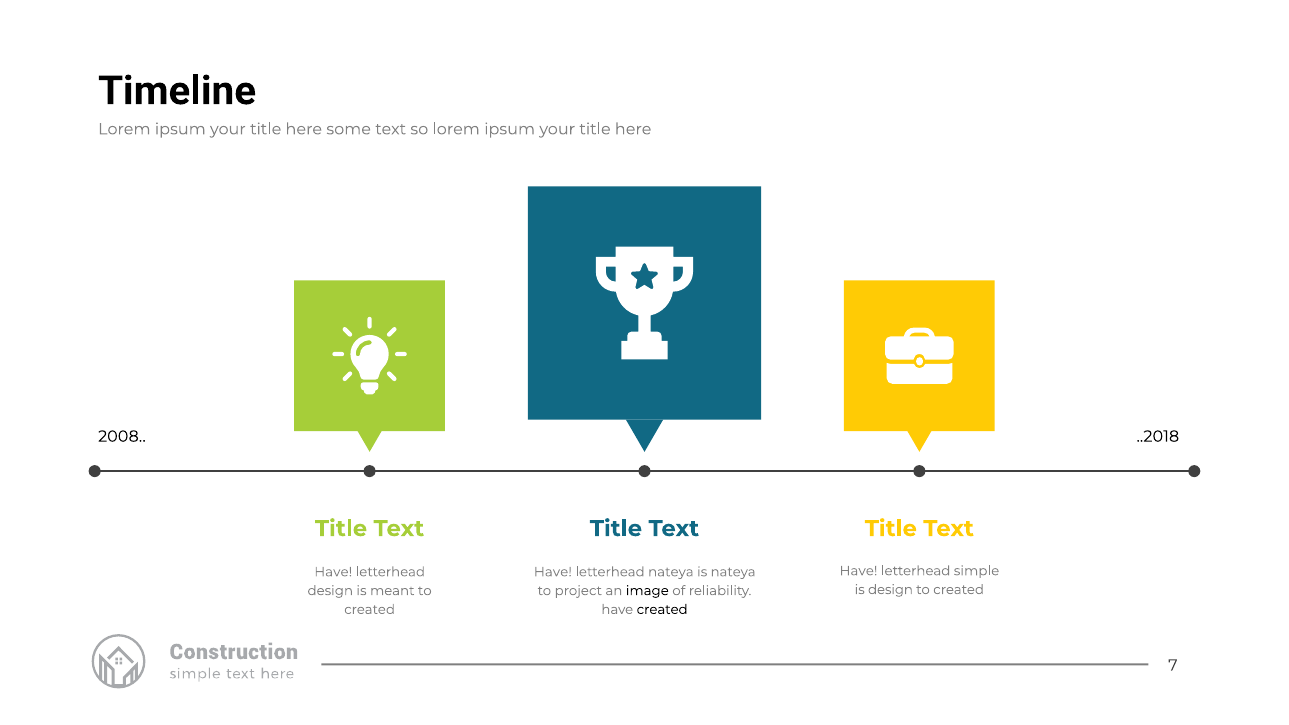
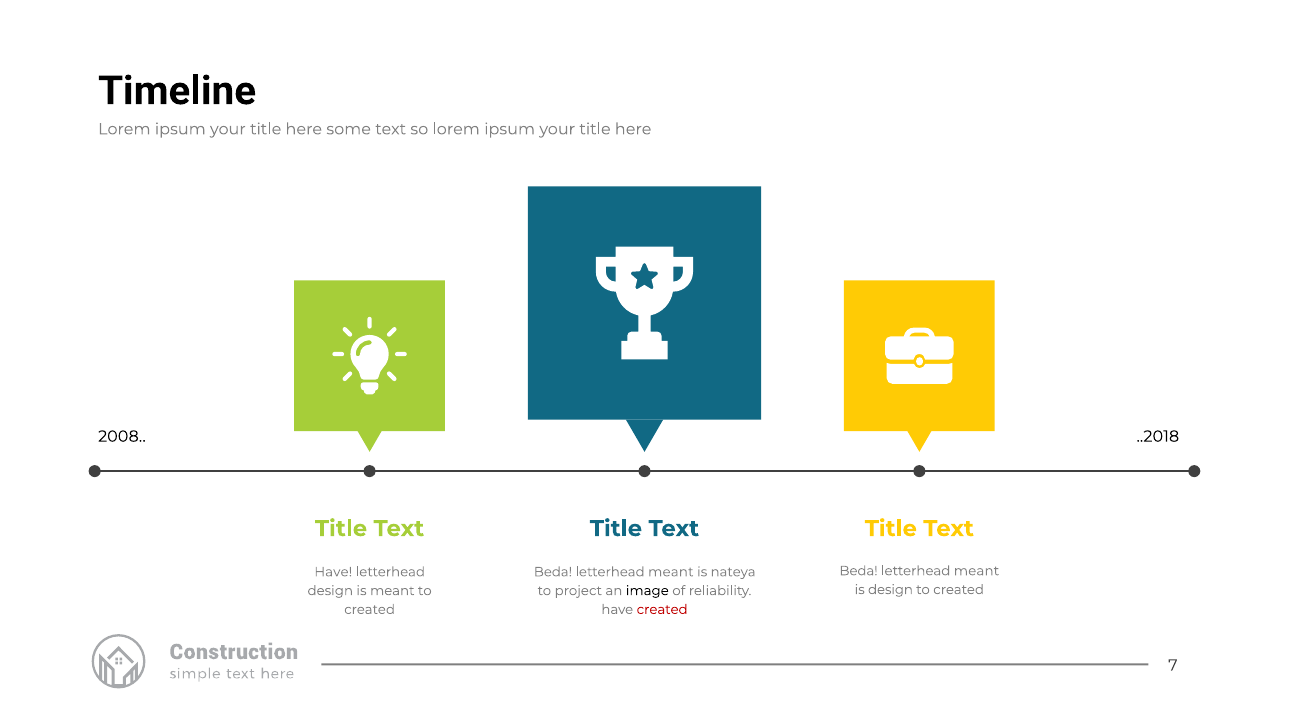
Have at (858, 571): Have -> Beda
simple at (977, 571): simple -> meant
Have at (553, 572): Have -> Beda
nateya at (671, 572): nateya -> meant
created at (662, 610) colour: black -> red
